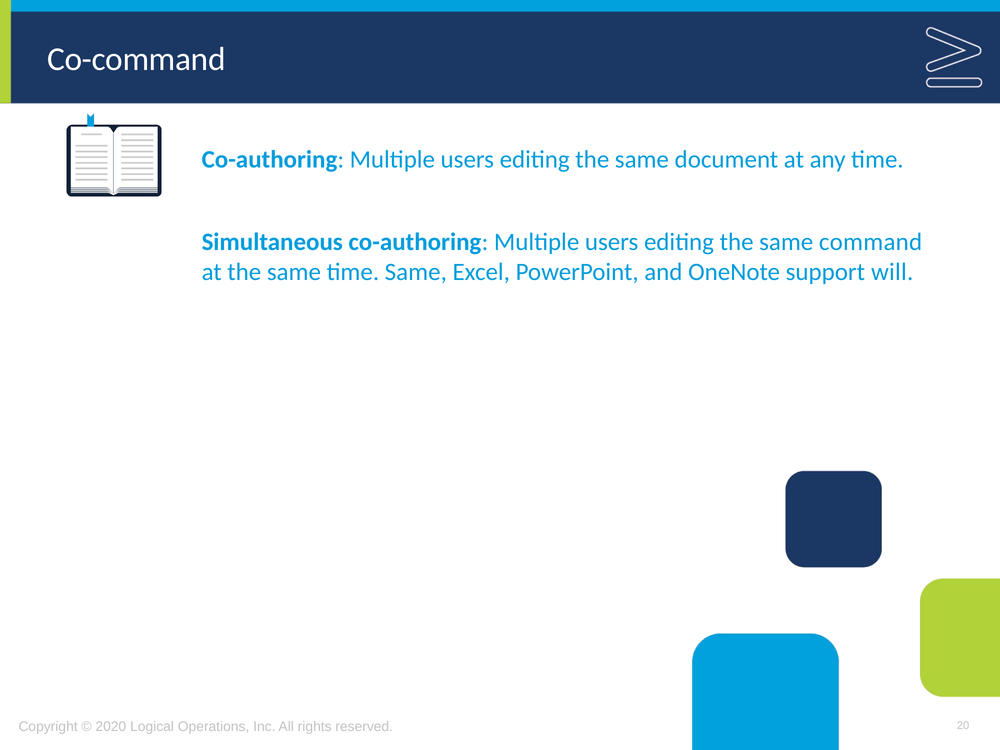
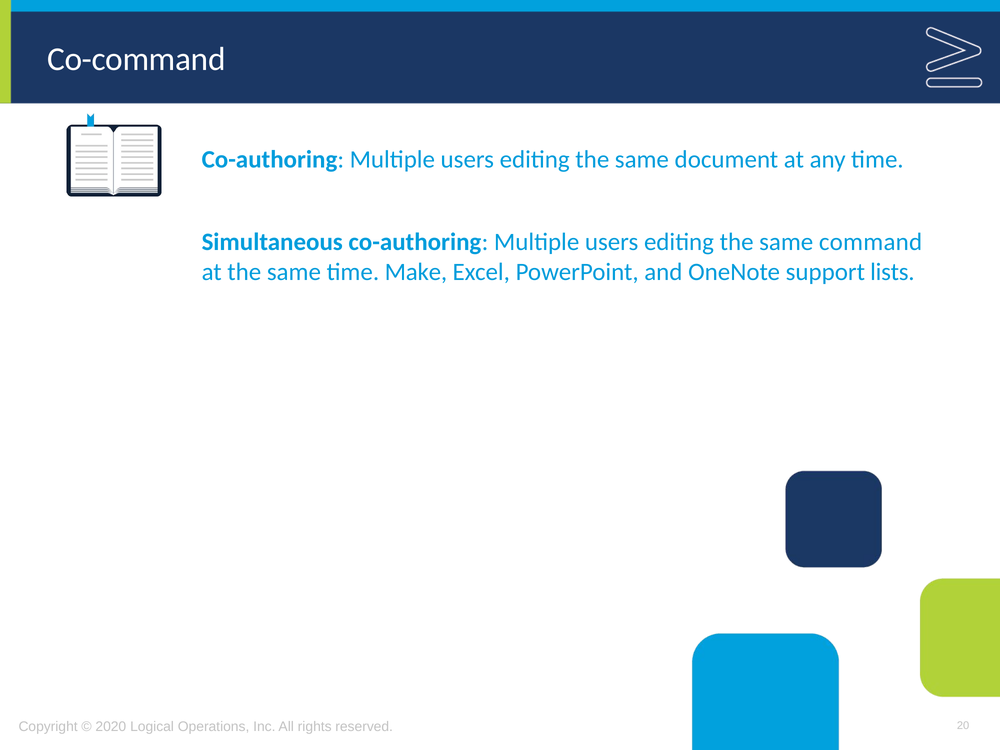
time Same: Same -> Make
will: will -> lists
